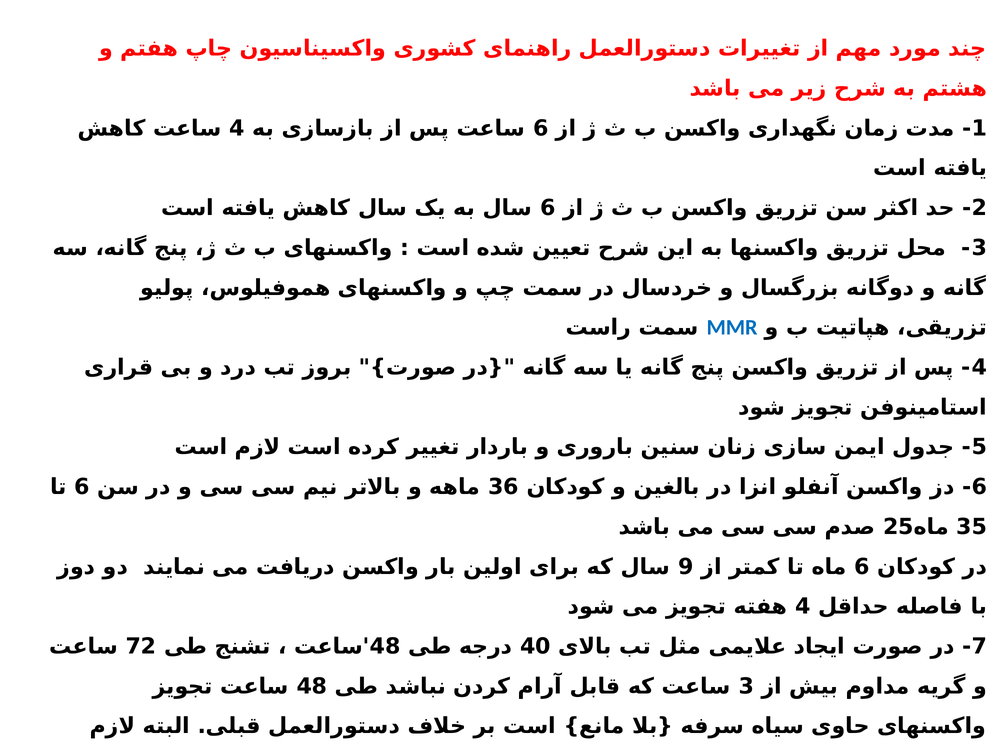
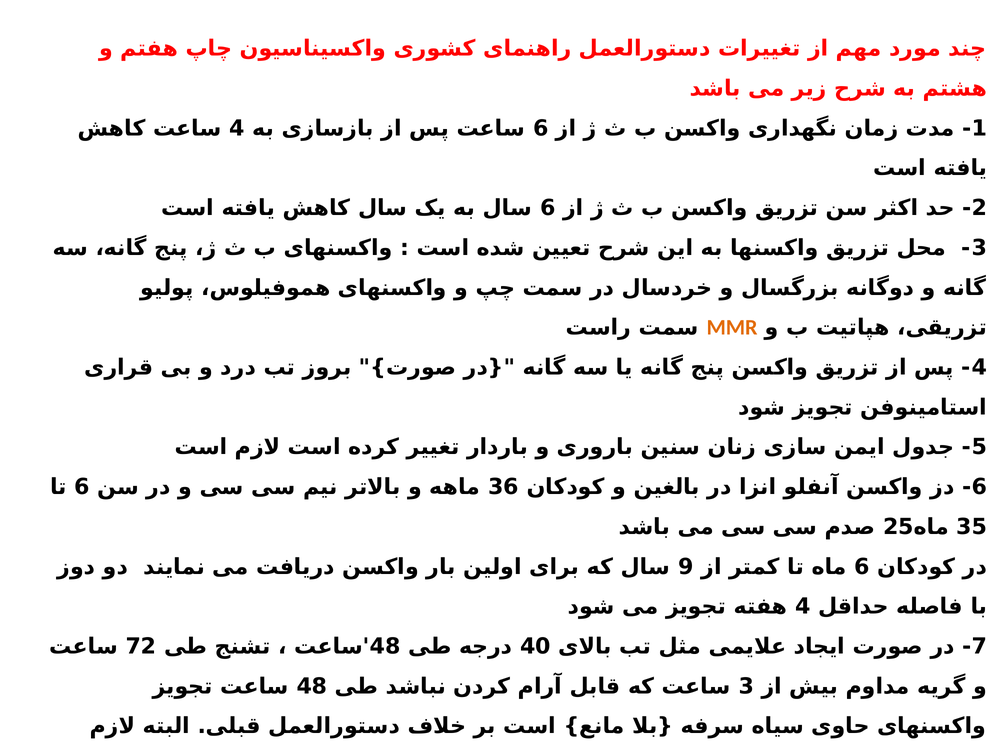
MMR colour: blue -> orange
